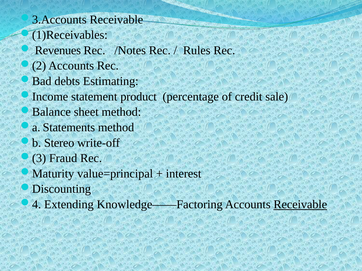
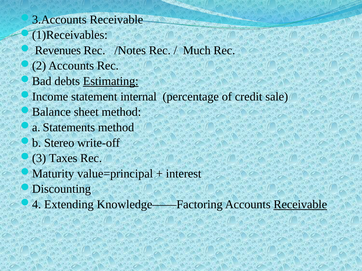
Rules: Rules -> Much
Estimating underline: none -> present
product: product -> internal
Fraud: Fraud -> Taxes
